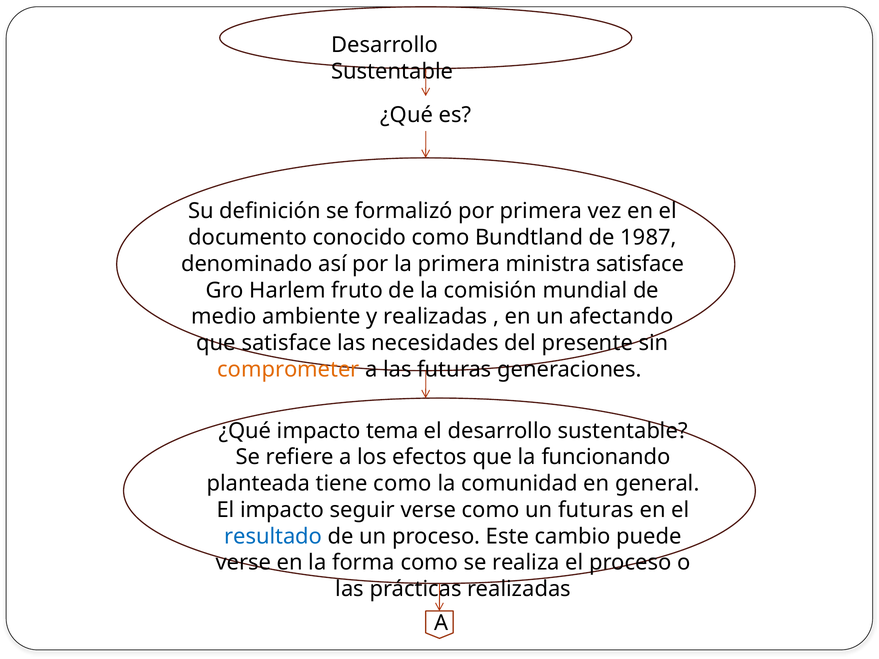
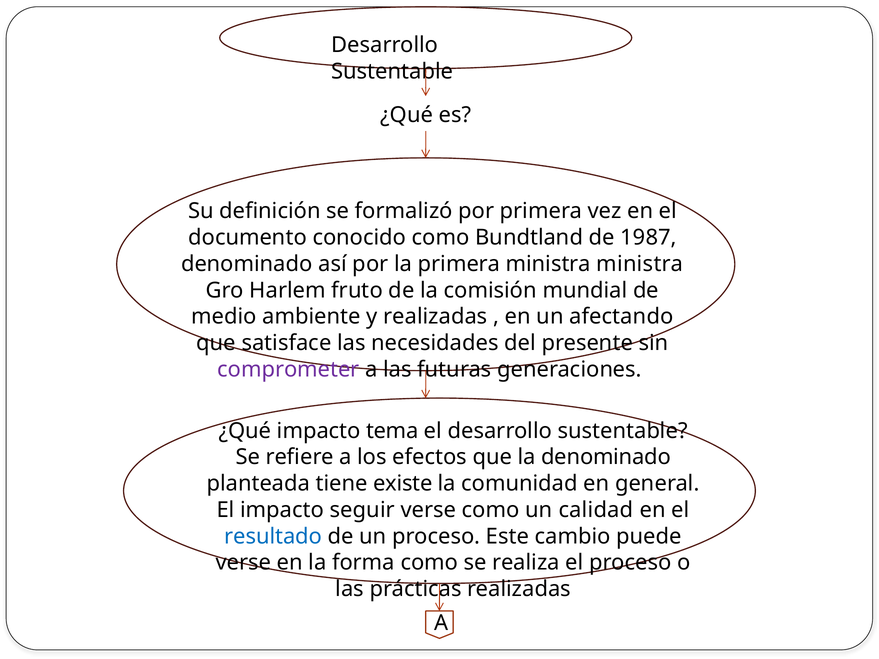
ministra satisface: satisface -> ministra
comprometer colour: orange -> purple
la funcionando: funcionando -> denominado
tiene como: como -> existe
un futuras: futuras -> calidad
